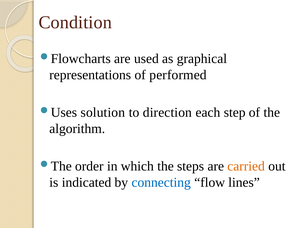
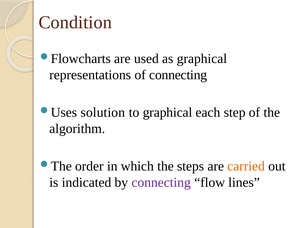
of performed: performed -> connecting
to direction: direction -> graphical
connecting at (161, 182) colour: blue -> purple
